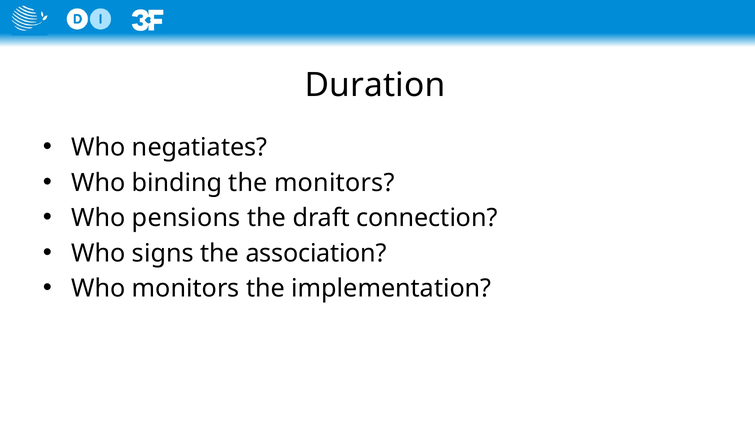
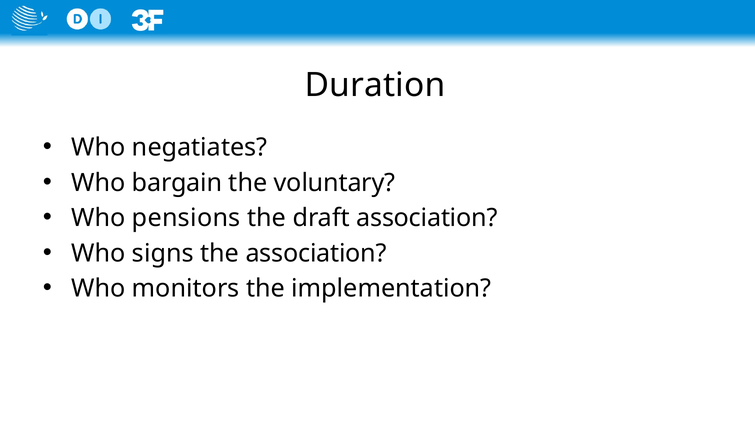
binding: binding -> bargain
the monitors: monitors -> voluntary
draft connection: connection -> association
